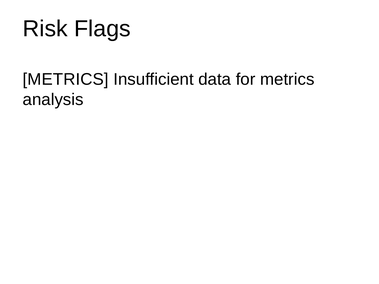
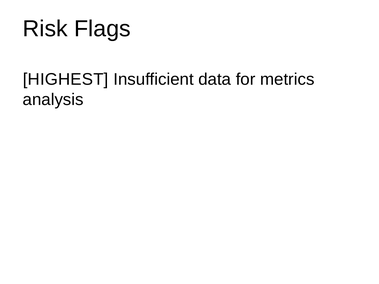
METRICS at (66, 79): METRICS -> HIGHEST
